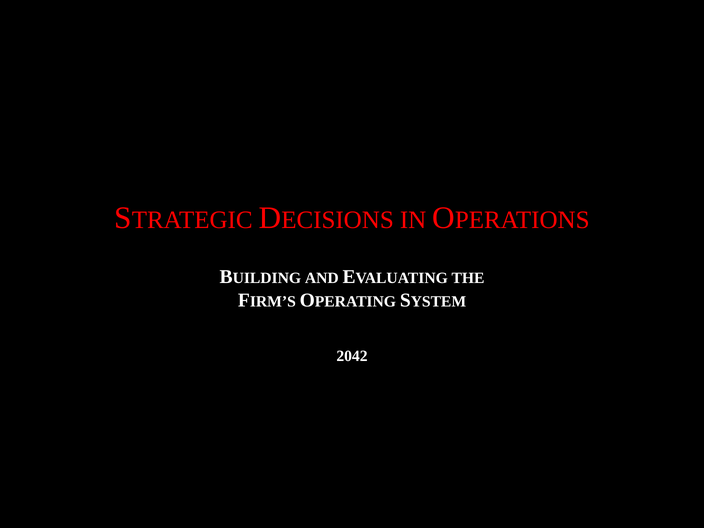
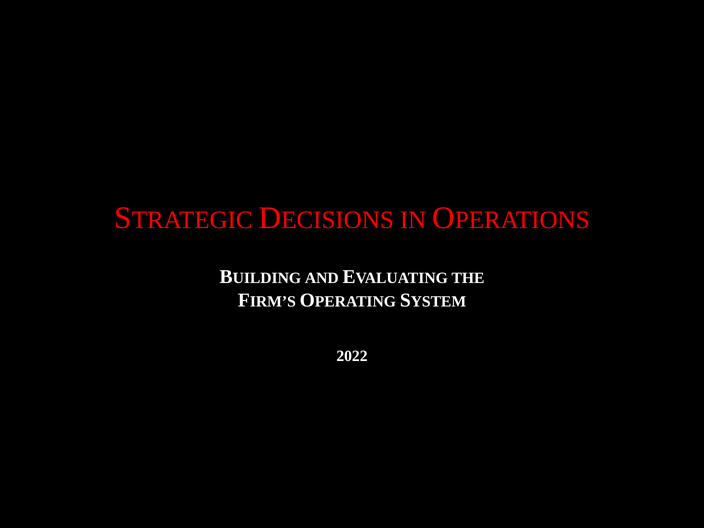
2042: 2042 -> 2022
